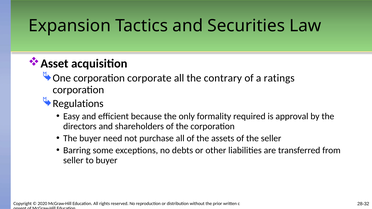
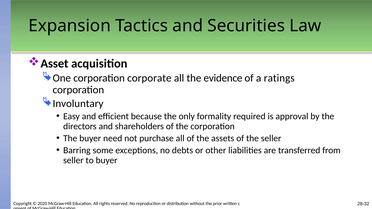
contrary: contrary -> evidence
Regulations: Regulations -> Involuntary
